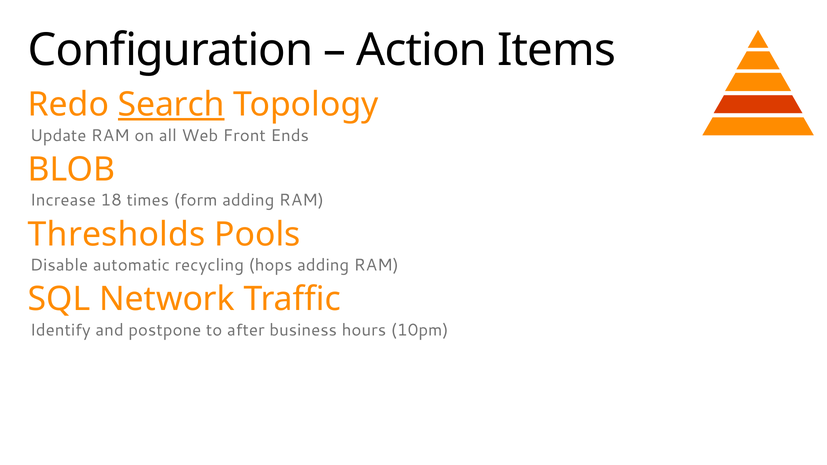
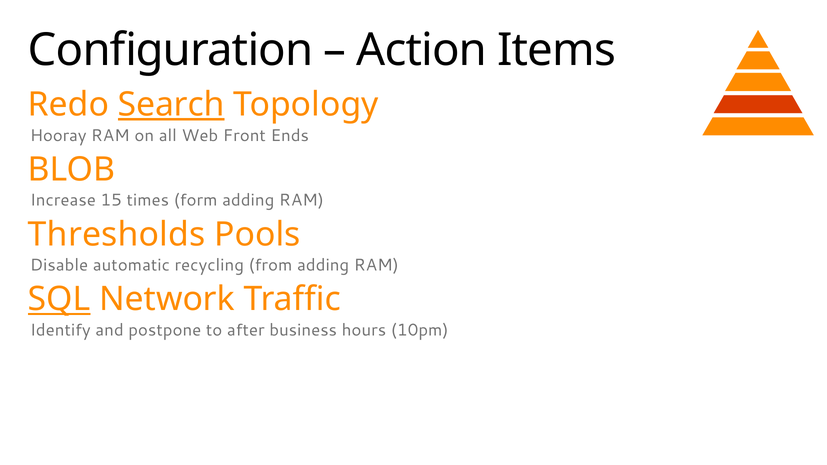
Update: Update -> Hooray
18: 18 -> 15
hops: hops -> from
SQL underline: none -> present
